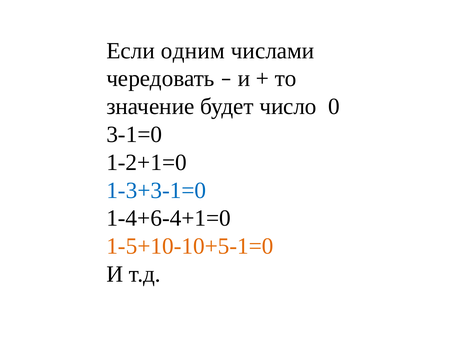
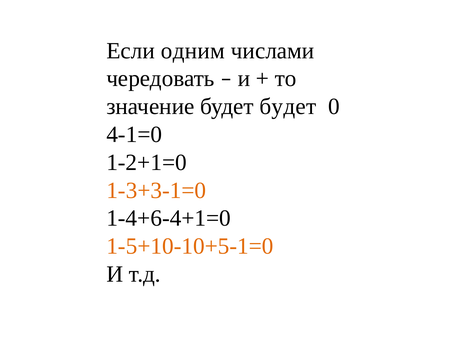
будет число: число -> будет
3-1=0: 3-1=0 -> 4-1=0
1-3+3-1=0 colour: blue -> orange
